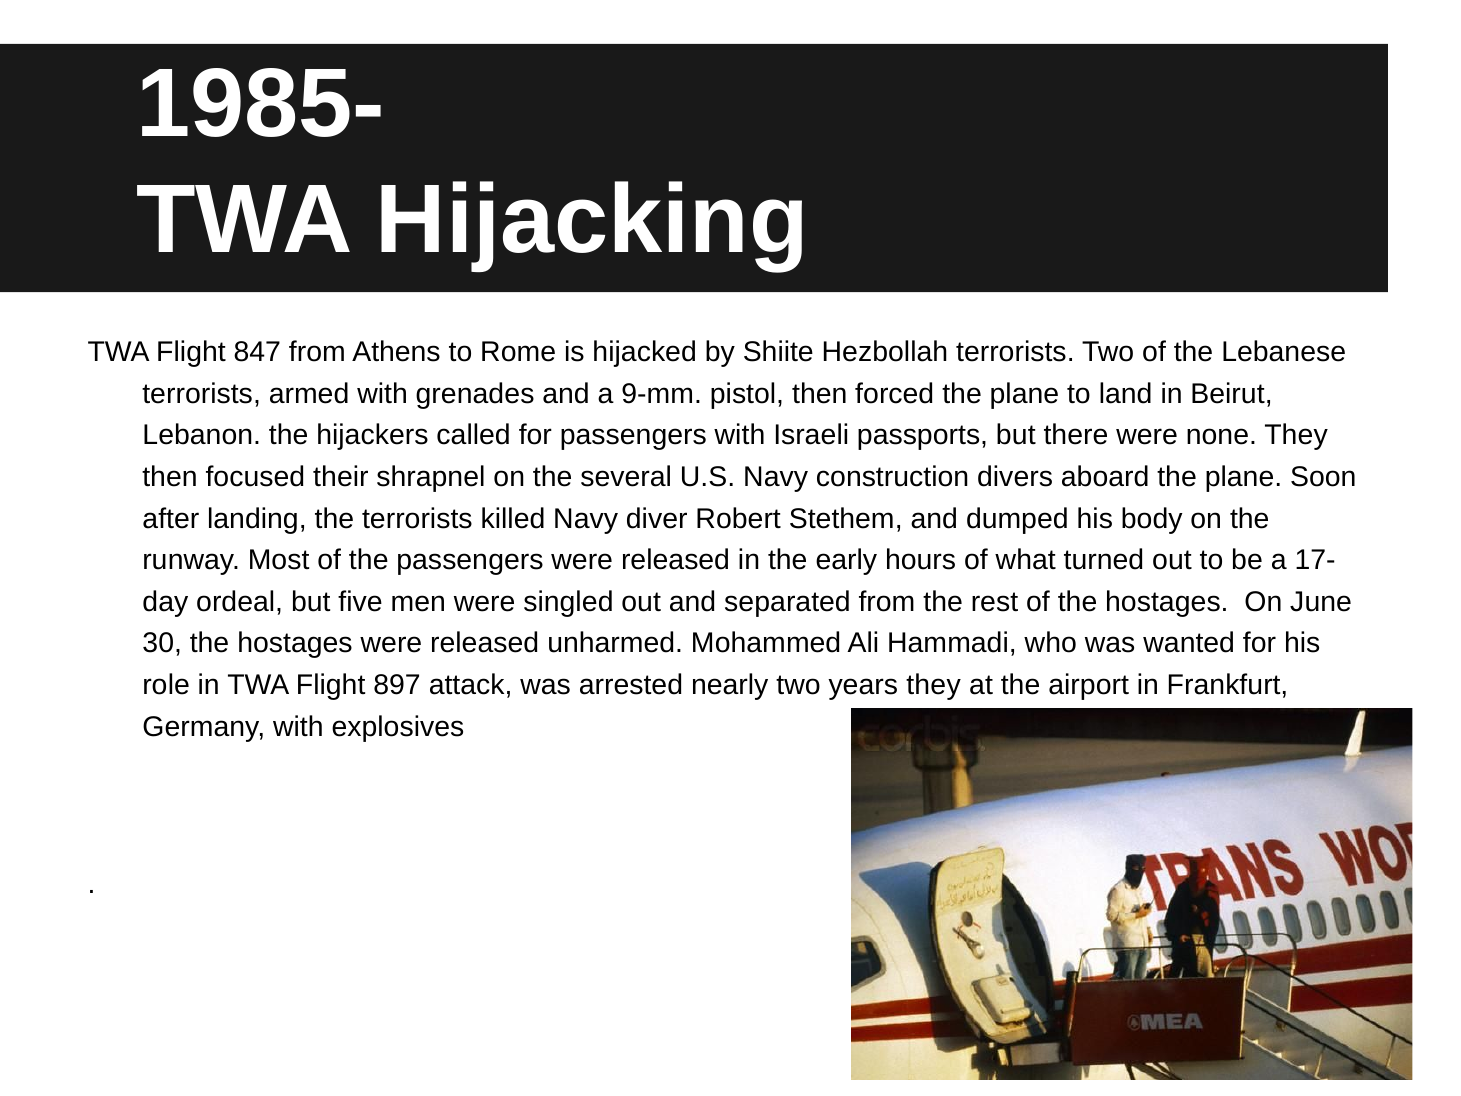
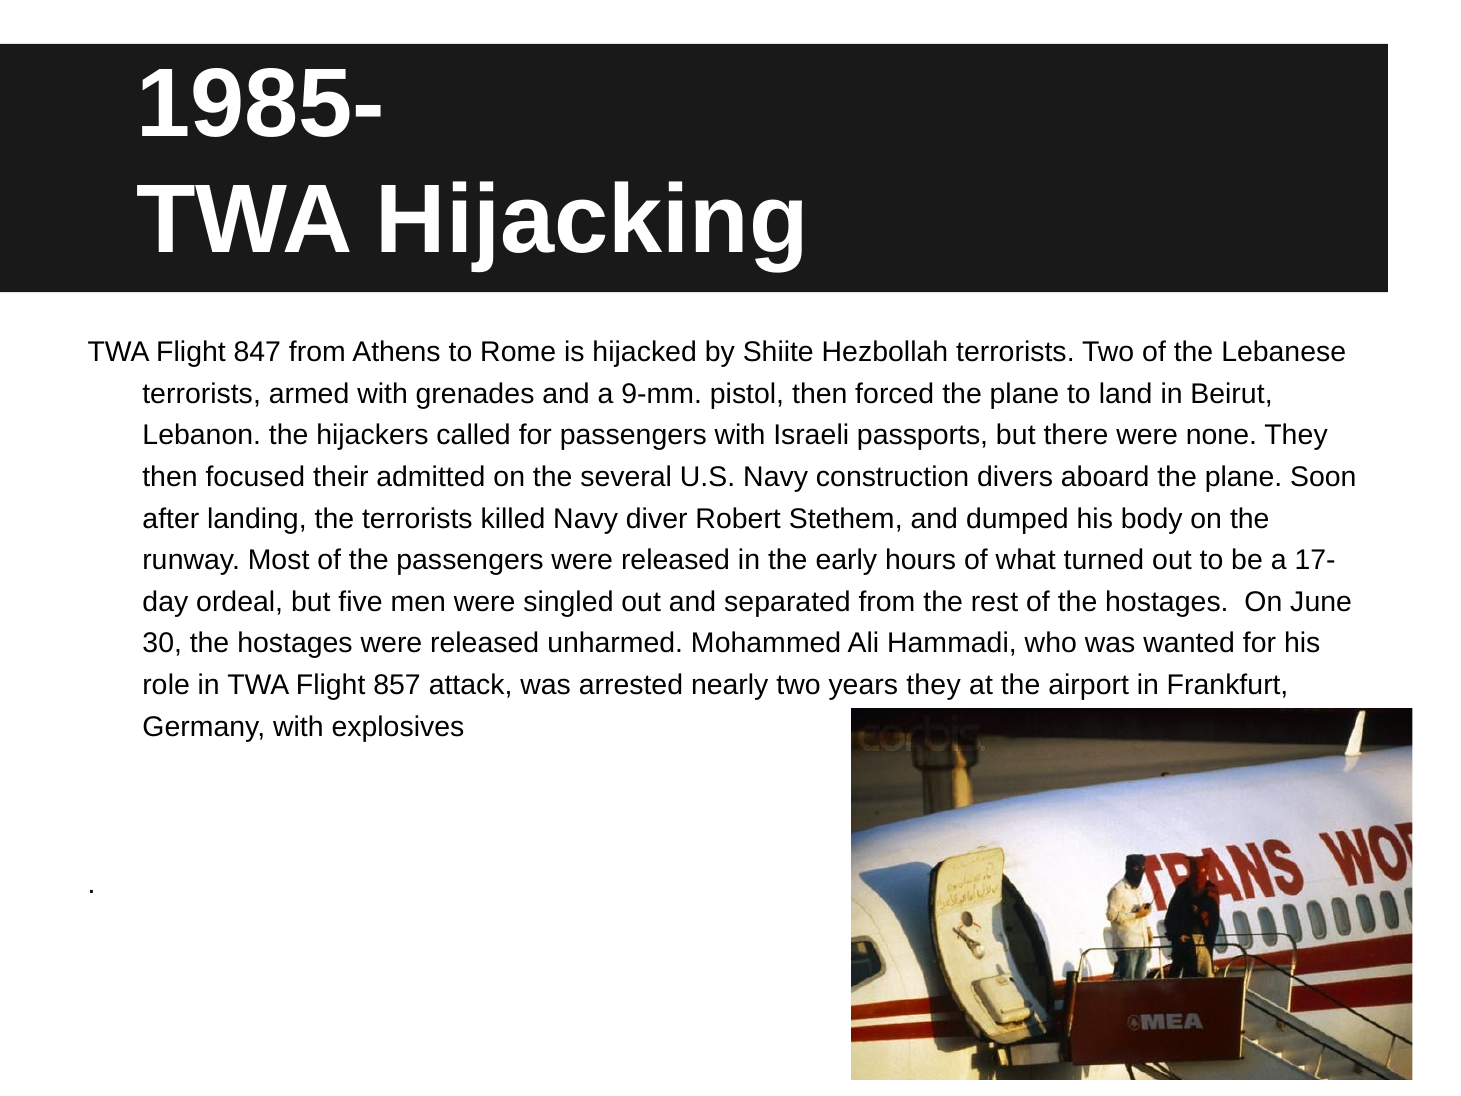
shrapnel: shrapnel -> admitted
897: 897 -> 857
